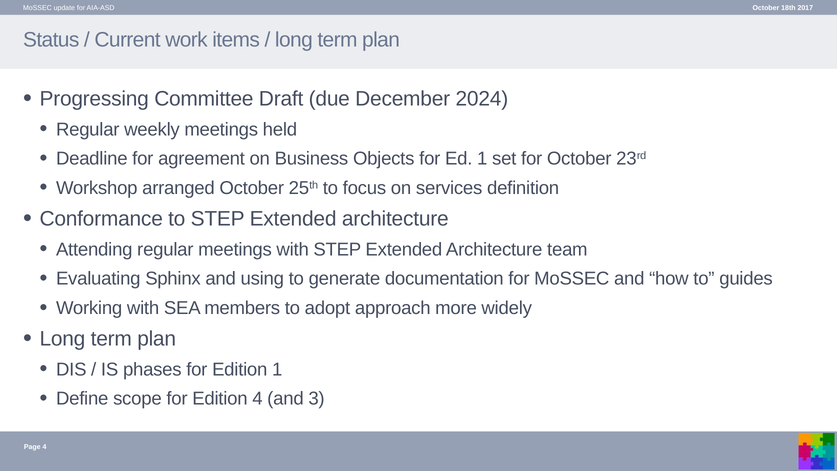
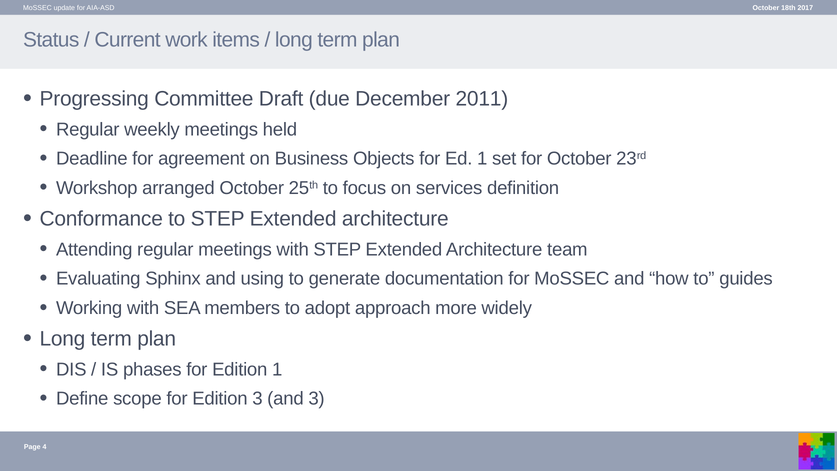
2024: 2024 -> 2011
Edition 4: 4 -> 3
